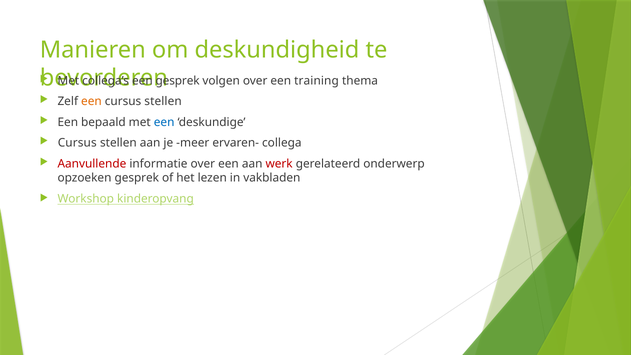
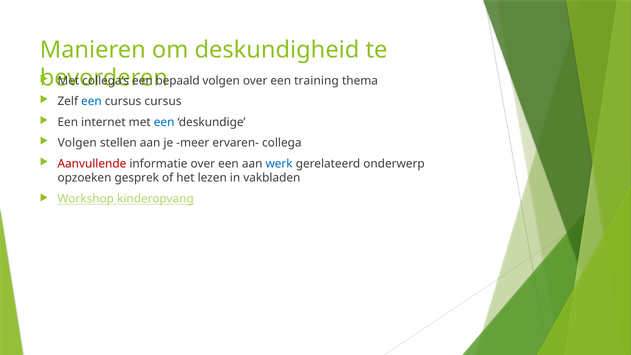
gesprek at (178, 81): gesprek -> bepaald
een at (91, 101) colour: orange -> blue
stellen at (163, 101): stellen -> cursus
bepaald: bepaald -> internet
Cursus at (77, 143): Cursus -> Volgen
werk colour: red -> blue
